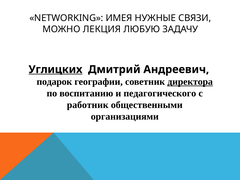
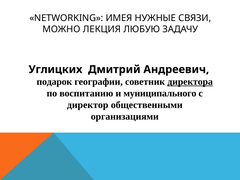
Углицких underline: present -> none
педагогического: педагогического -> муниципального
работник: работник -> директор
